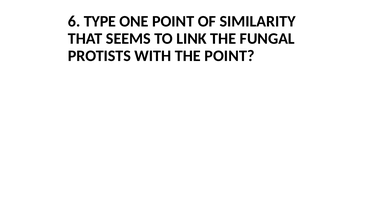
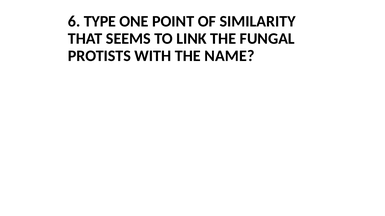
THE POINT: POINT -> NAME
